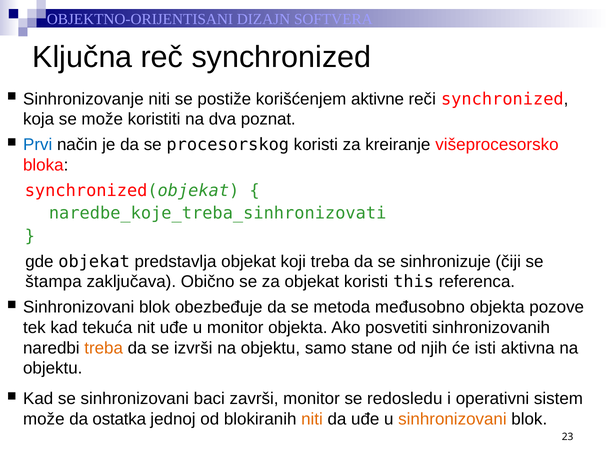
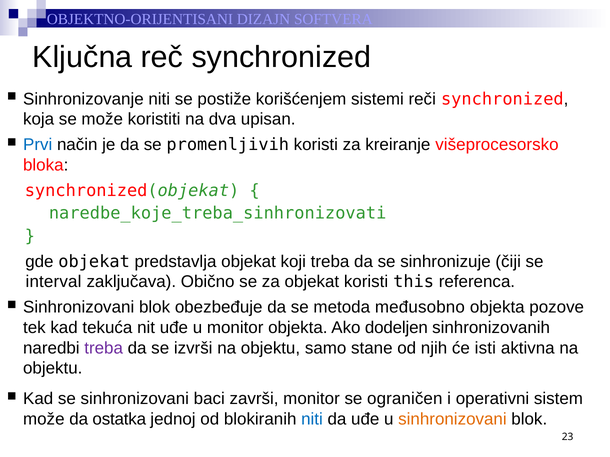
aktivne: aktivne -> sistemi
poznat: poznat -> upisan
procesorskog: procesorskog -> promenljivih
štampa: štampa -> interval
posvetiti: posvetiti -> dodeljen
treba at (104, 348) colour: orange -> purple
redosledu: redosledu -> ograničen
niti at (312, 420) colour: orange -> blue
